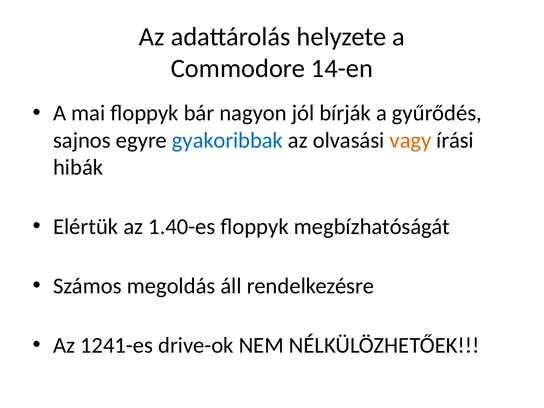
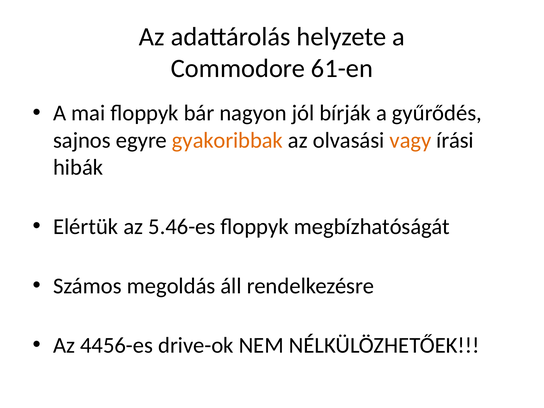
14-en: 14-en -> 61-en
gyakoribbak colour: blue -> orange
1.40-es: 1.40-es -> 5.46-es
1241-es: 1241-es -> 4456-es
